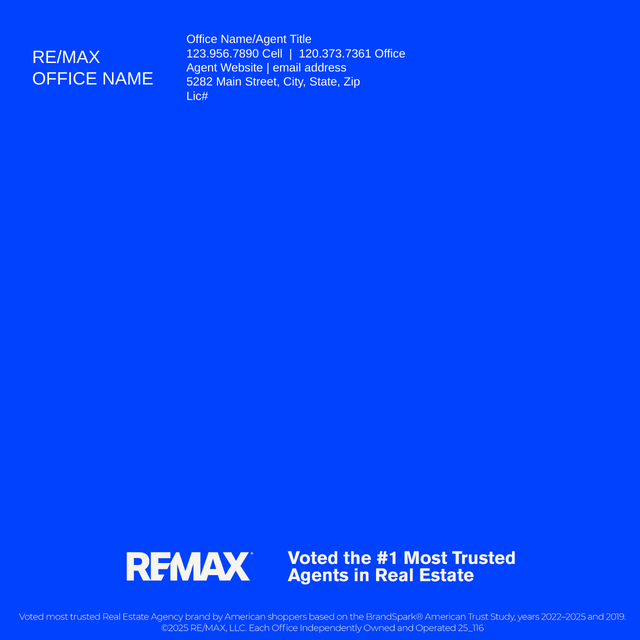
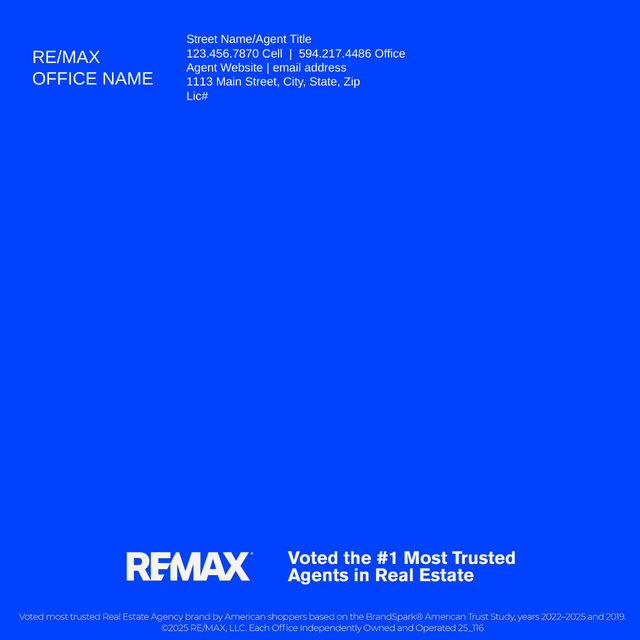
Office at (202, 39): Office -> Street
123.956.7890: 123.956.7890 -> 123.456.7870
120.373.7361: 120.373.7361 -> 594.217.4486
5282: 5282 -> 1113
